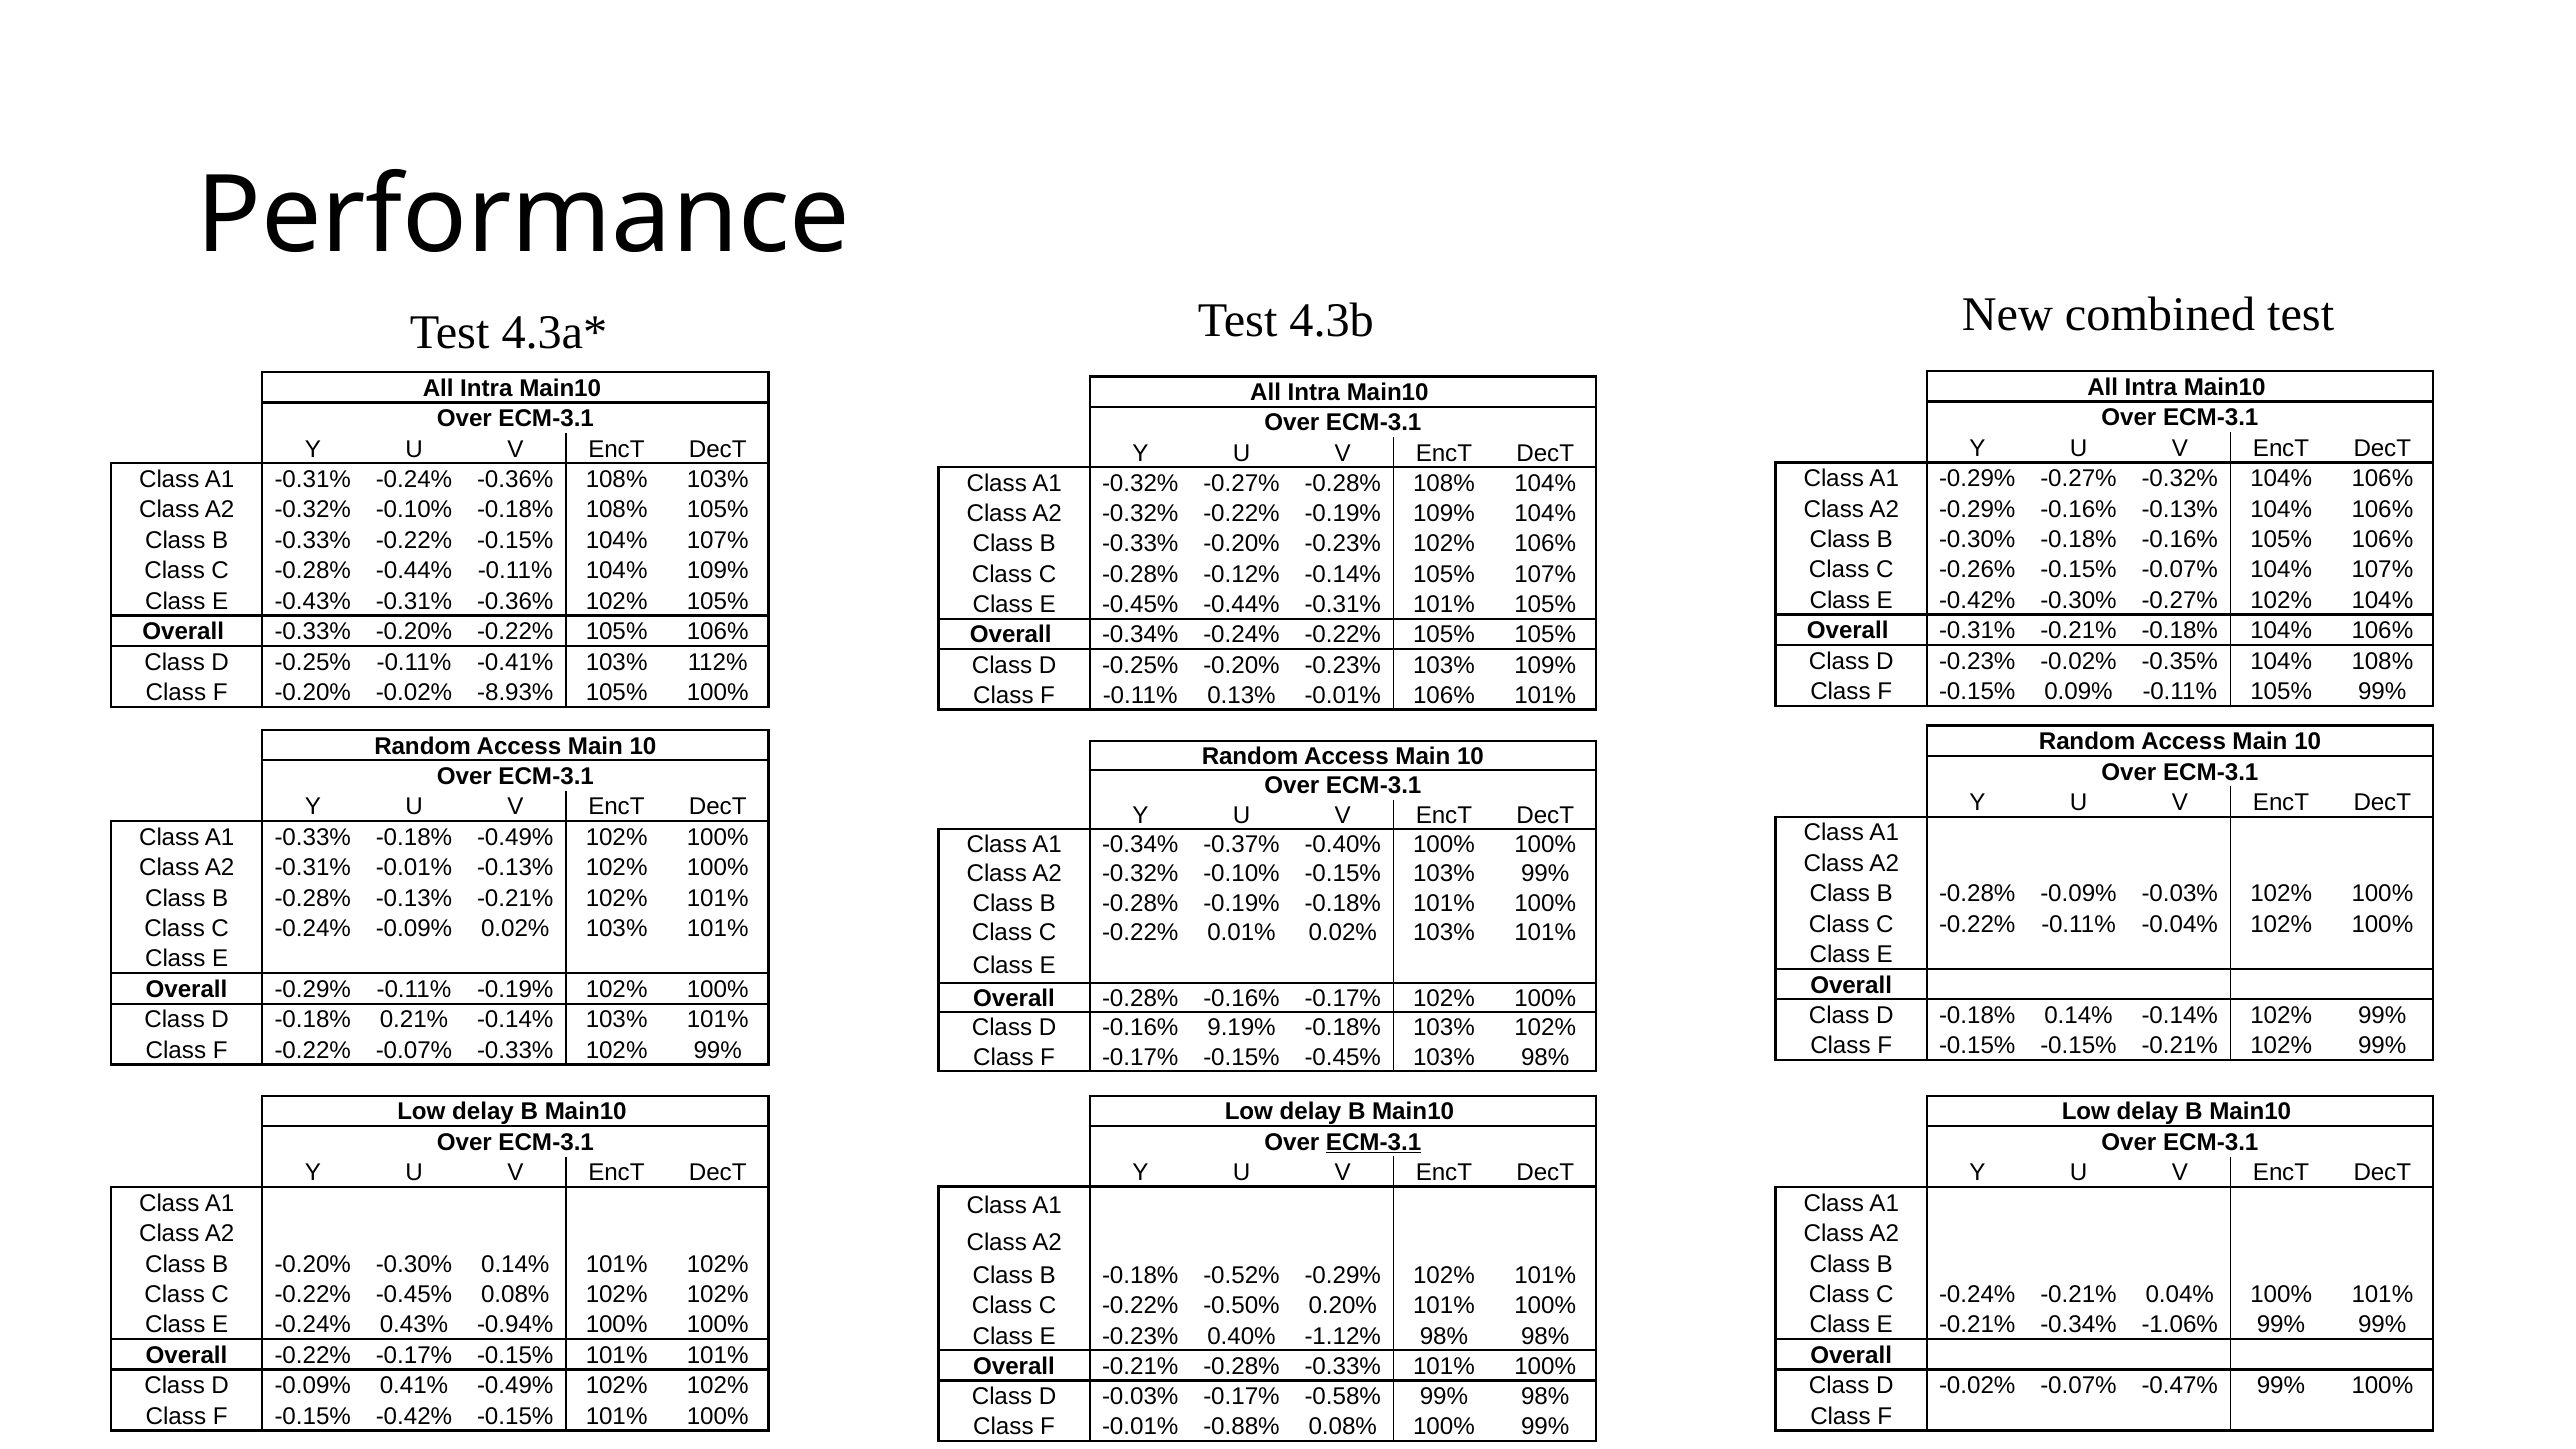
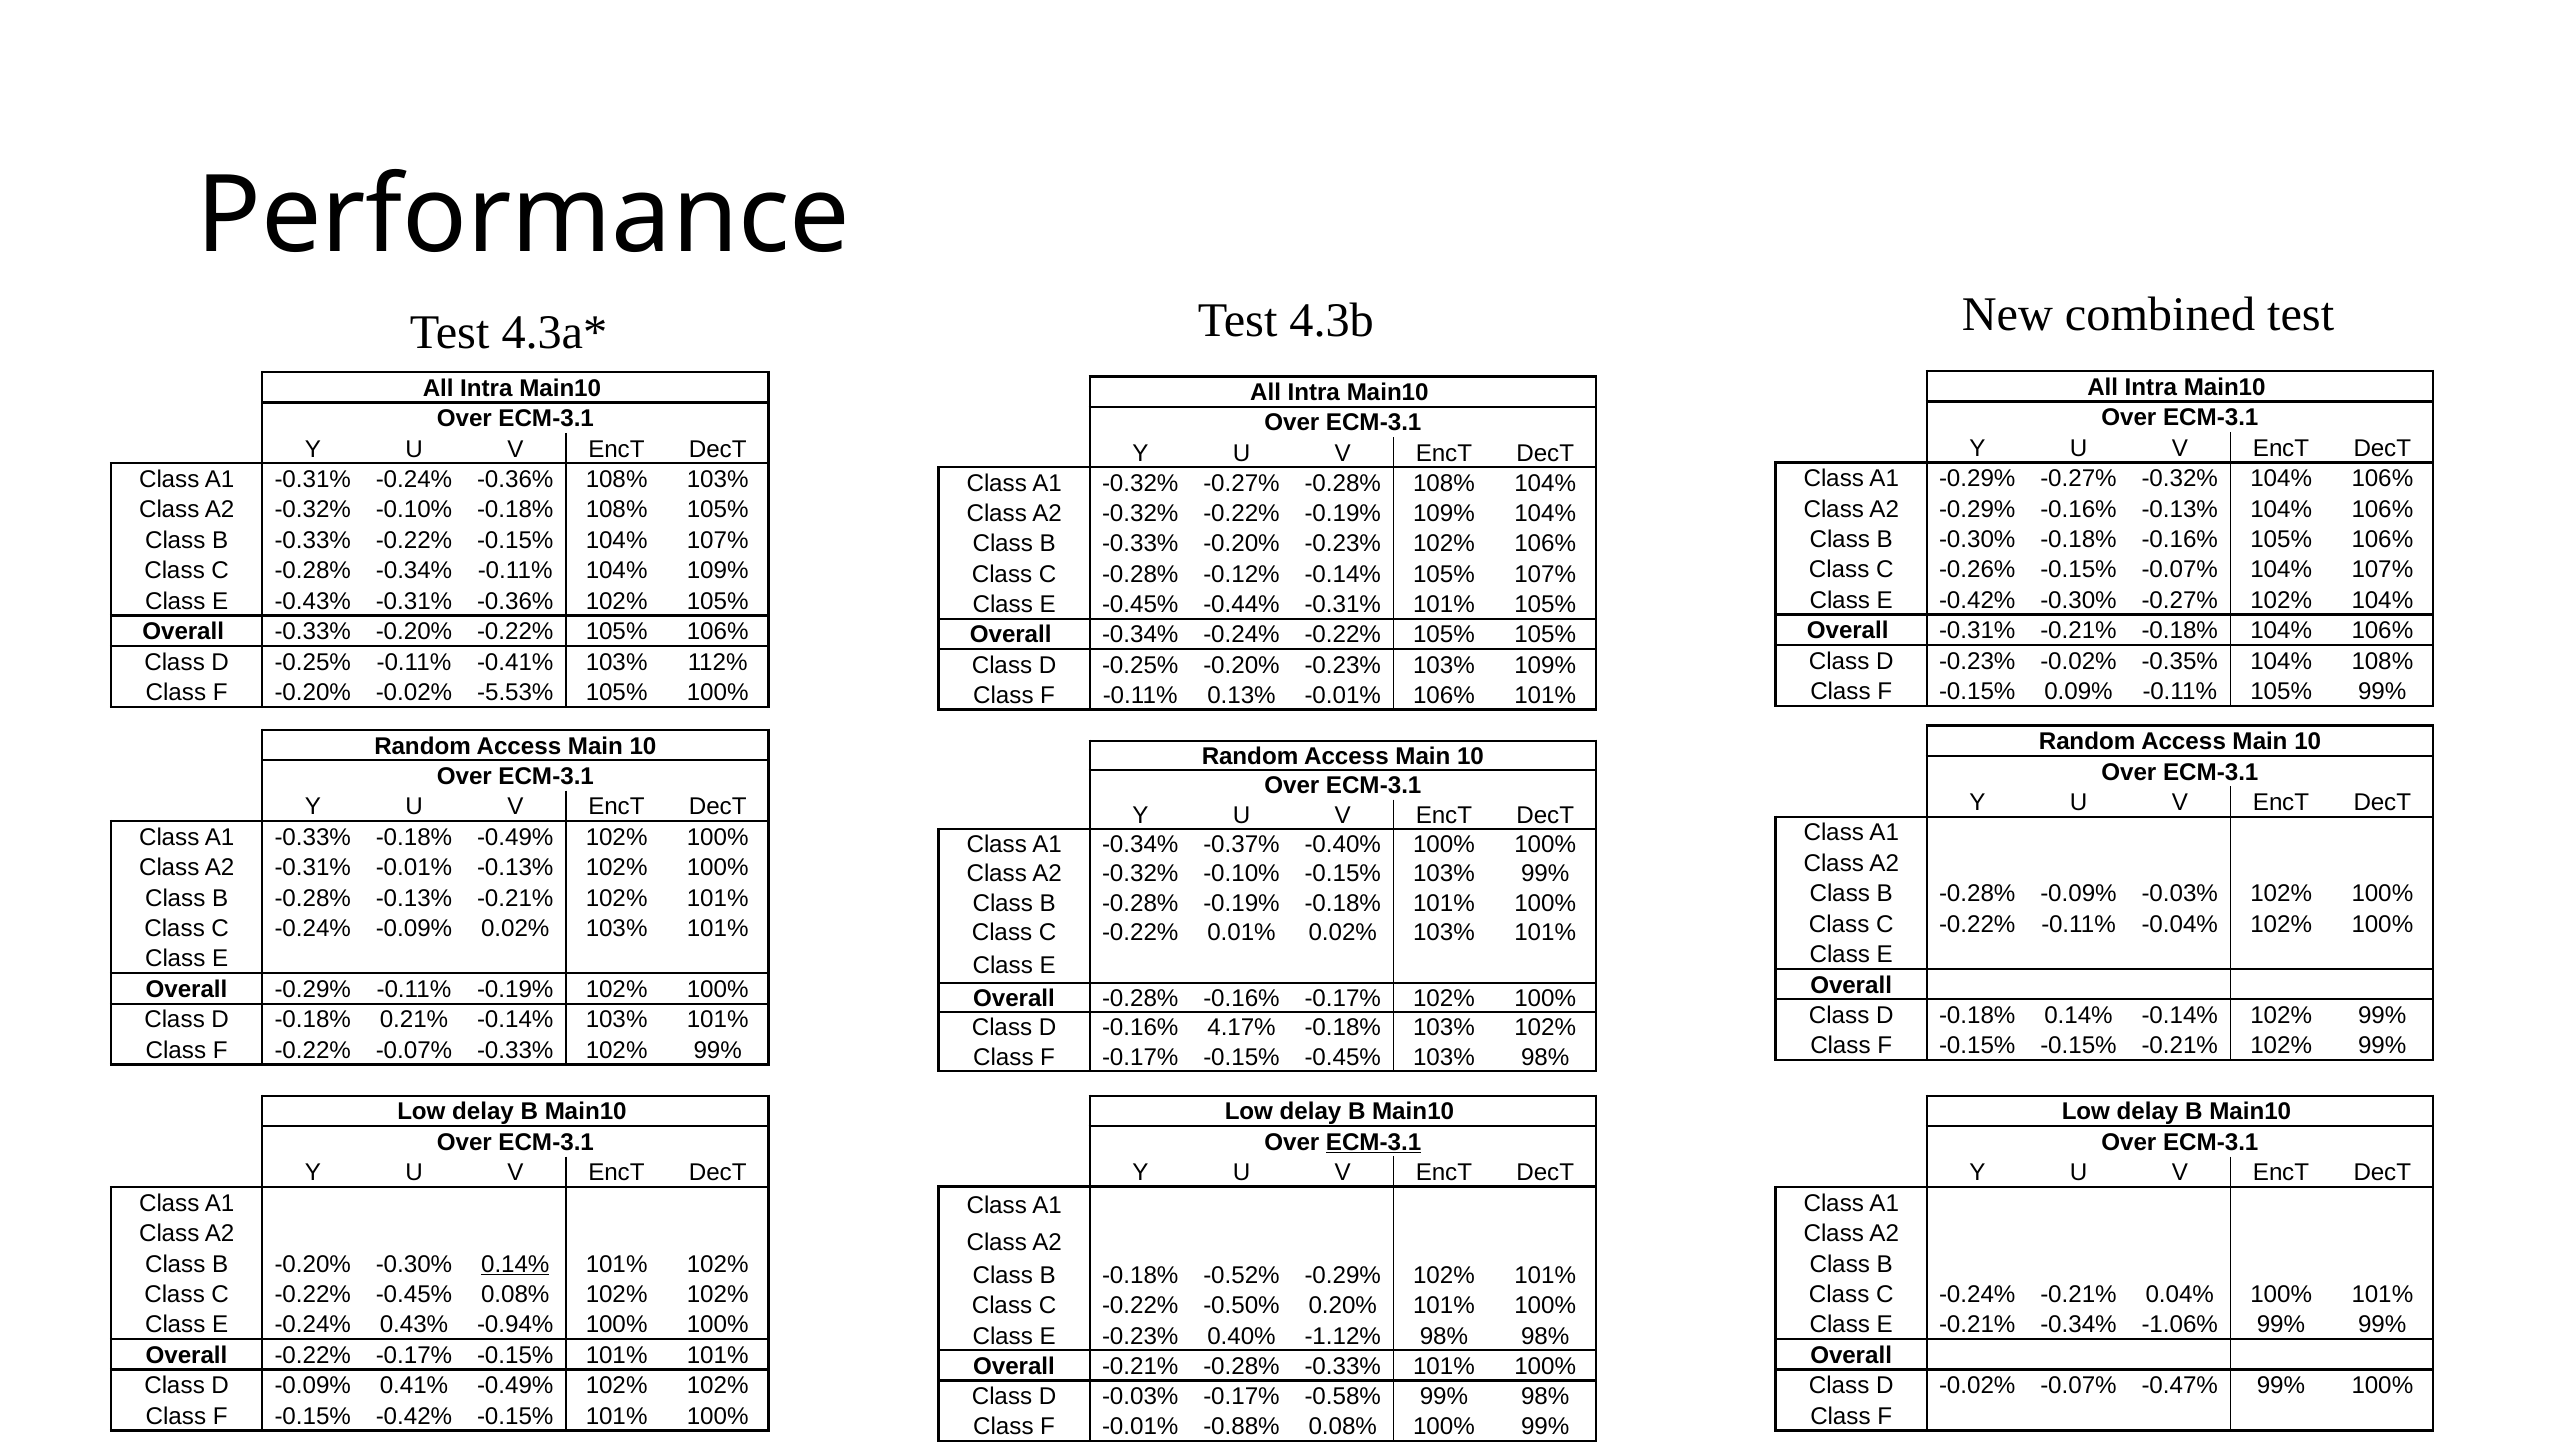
-0.28% -0.44%: -0.44% -> -0.34%
-8.93%: -8.93% -> -5.53%
9.19%: 9.19% -> 4.17%
0.14% at (515, 1264) underline: none -> present
